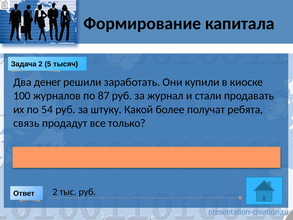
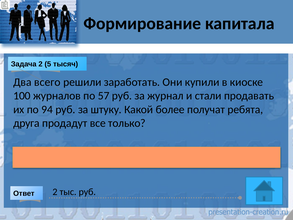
денег: денег -> всего
87: 87 -> 57
54: 54 -> 94
связь: связь -> друга
